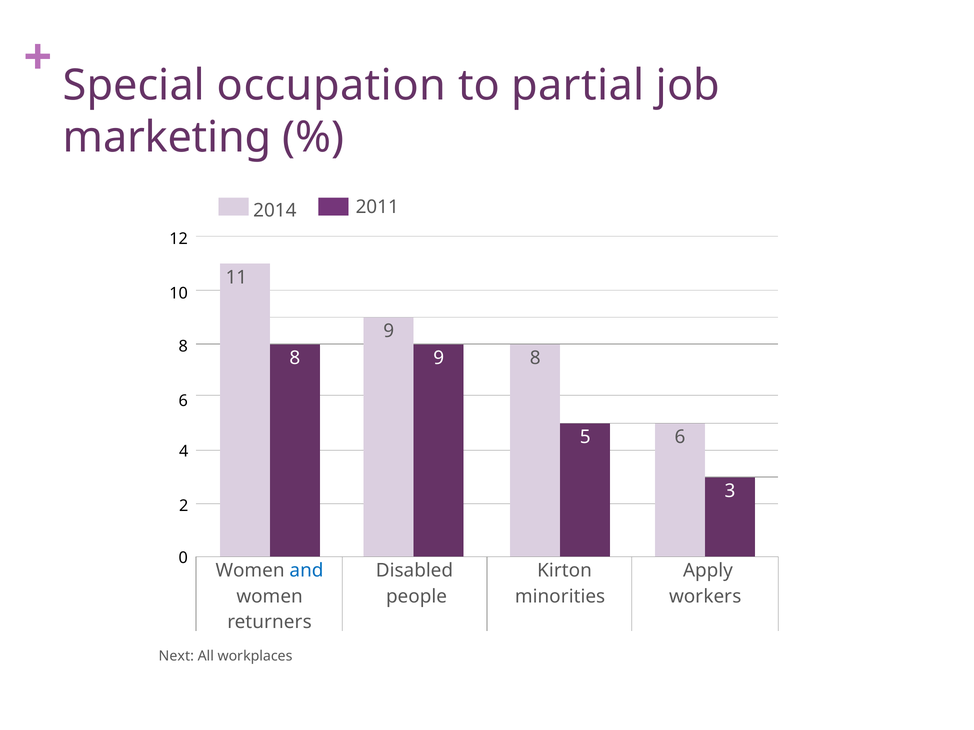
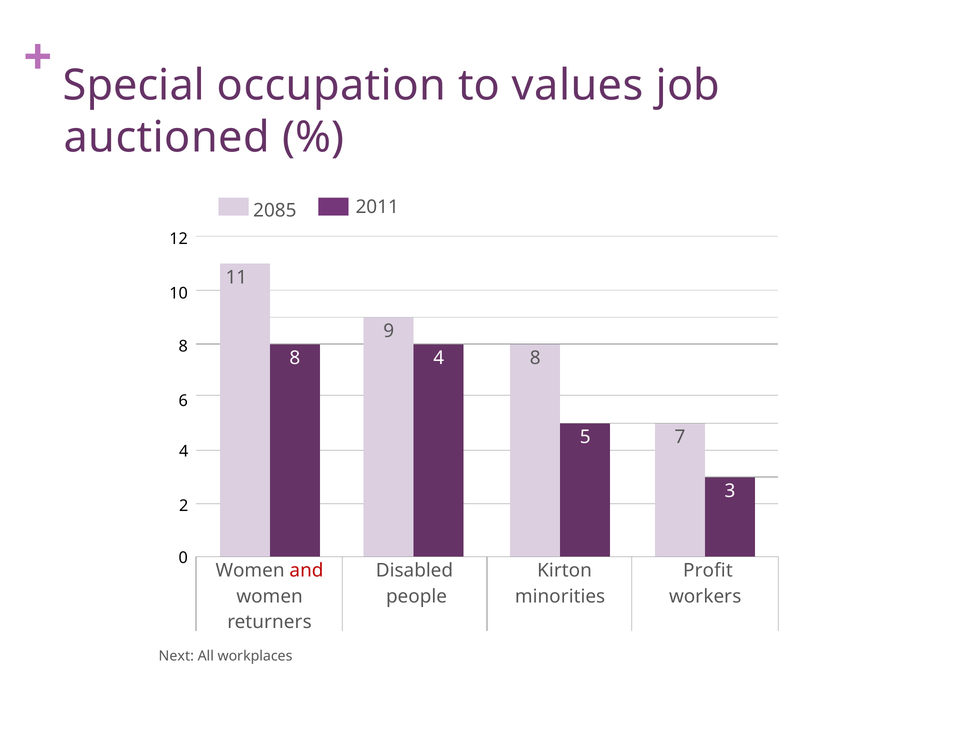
partial: partial -> values
marketing: marketing -> auctioned
2014: 2014 -> 2085
8 9: 9 -> 4
5 6: 6 -> 7
and colour: blue -> red
Apply: Apply -> Profit
